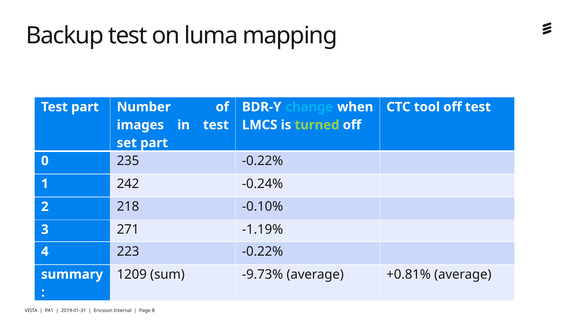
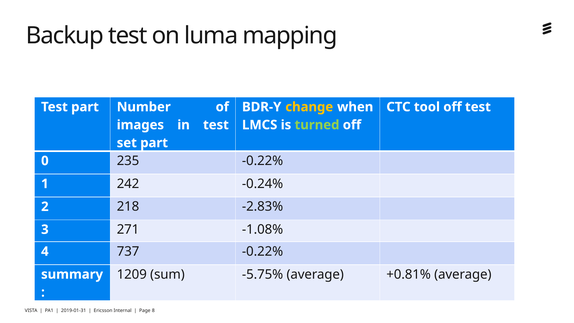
change colour: light blue -> yellow
-0.10%: -0.10% -> -2.83%
-1.19%: -1.19% -> -1.08%
223: 223 -> 737
-9.73%: -9.73% -> -5.75%
